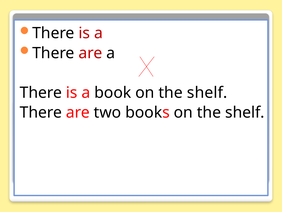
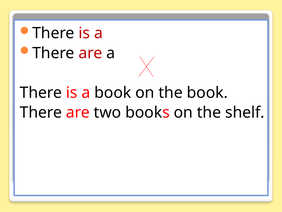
book on the shelf: shelf -> book
